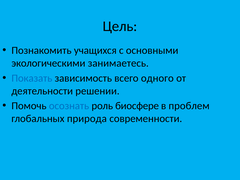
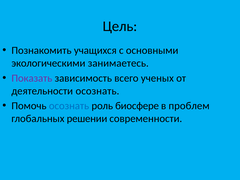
Показать colour: blue -> purple
одного: одного -> ученых
деятельности решении: решении -> осознать
природа: природа -> решении
